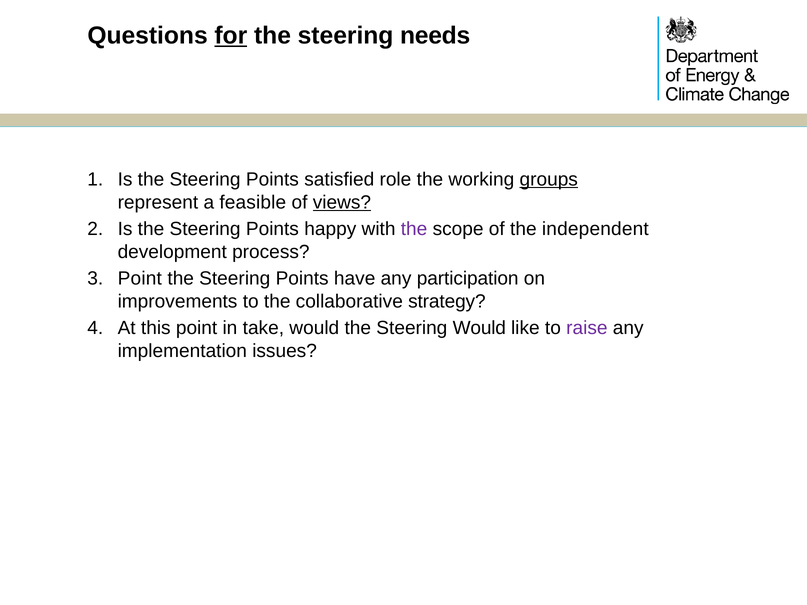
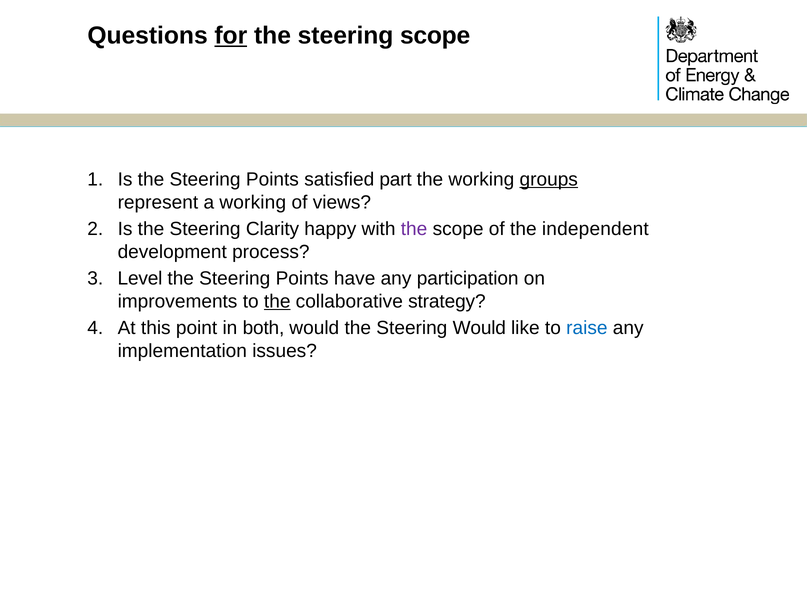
steering needs: needs -> scope
role: role -> part
a feasible: feasible -> working
views underline: present -> none
Points at (272, 229): Points -> Clarity
Point at (140, 279): Point -> Level
the at (277, 302) underline: none -> present
take: take -> both
raise colour: purple -> blue
